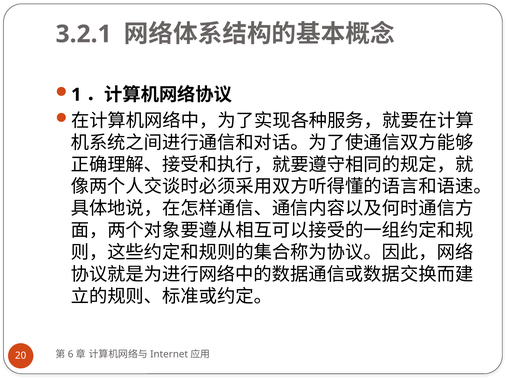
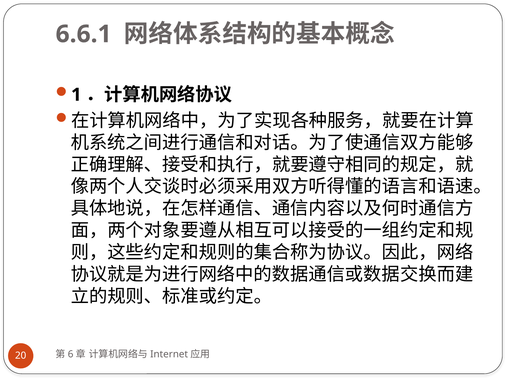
3.2.1: 3.2.1 -> 6.6.1
